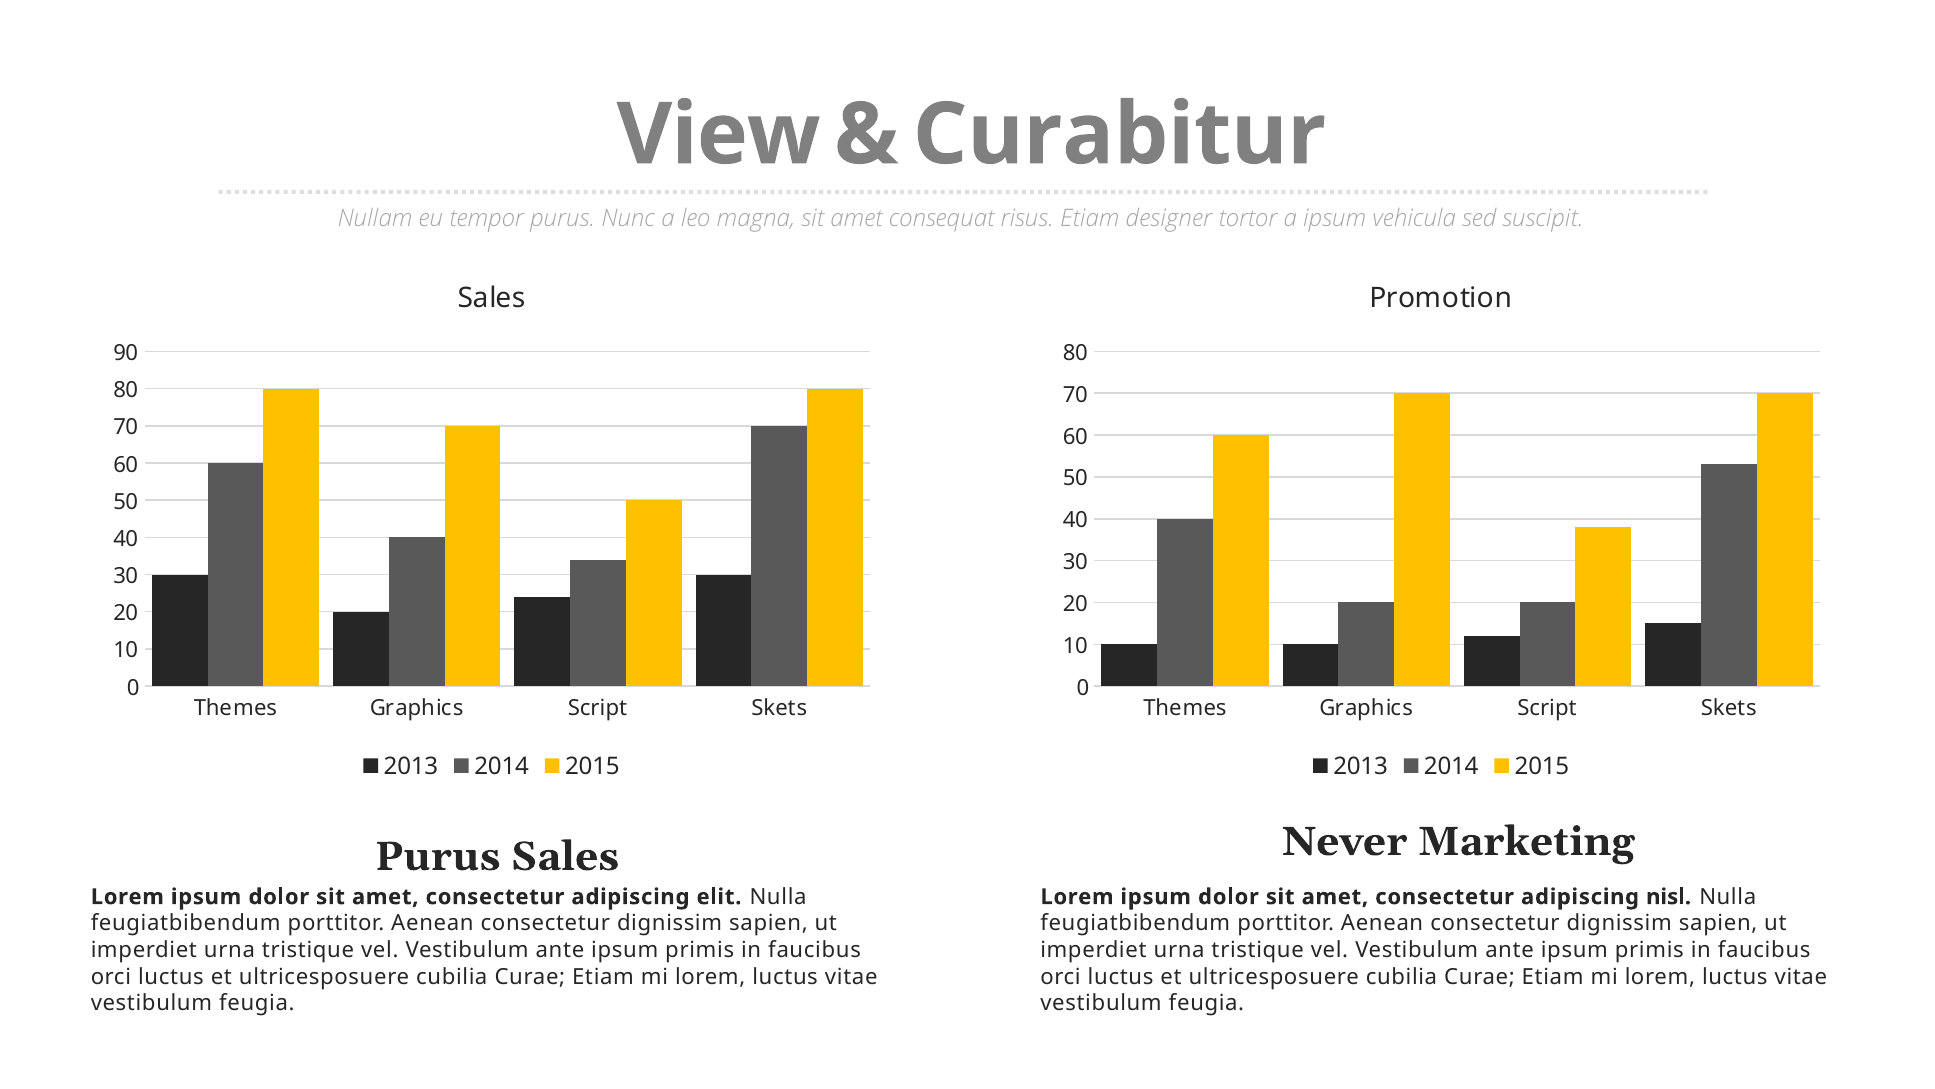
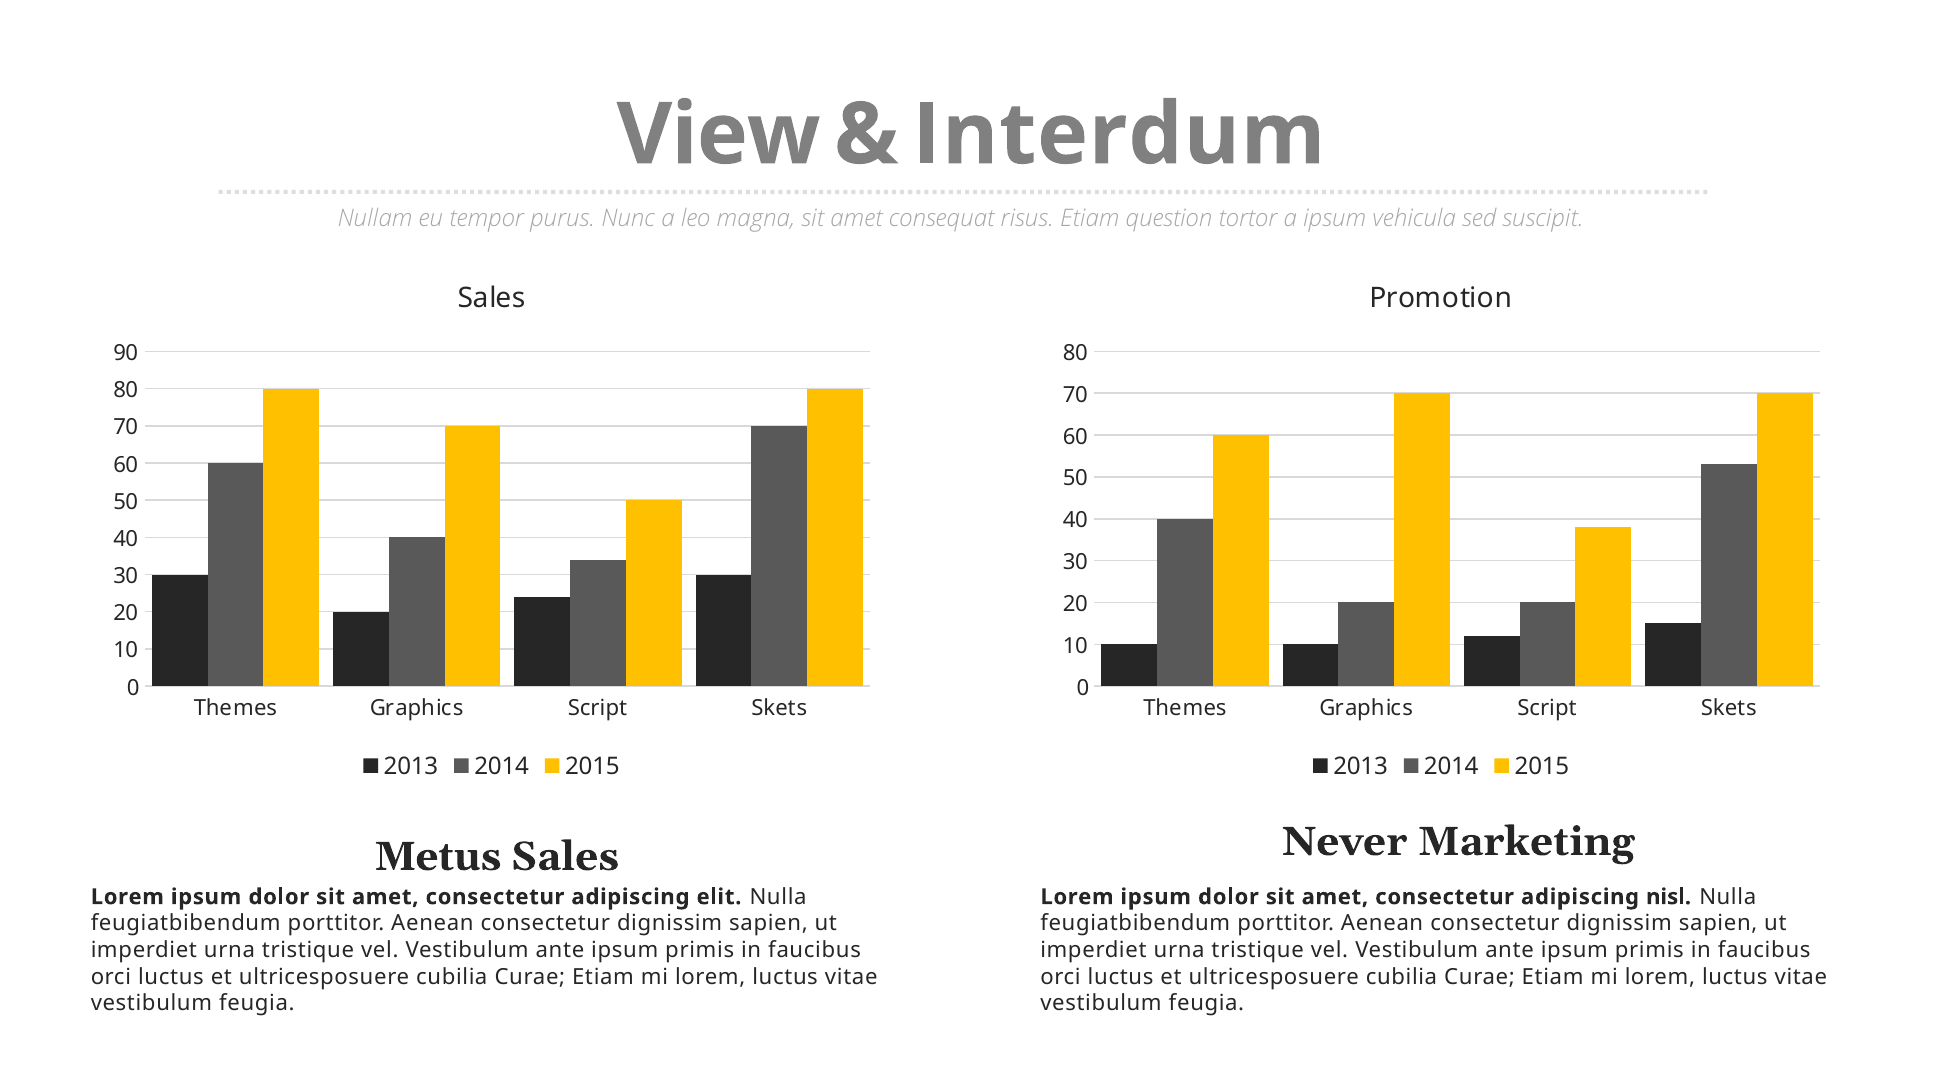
Curabitur: Curabitur -> Interdum
designer: designer -> question
Purus at (438, 856): Purus -> Metus
